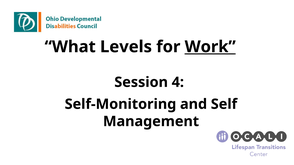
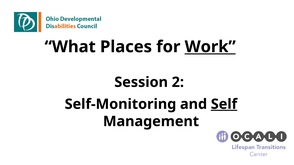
Levels: Levels -> Places
4: 4 -> 2
Self underline: none -> present
